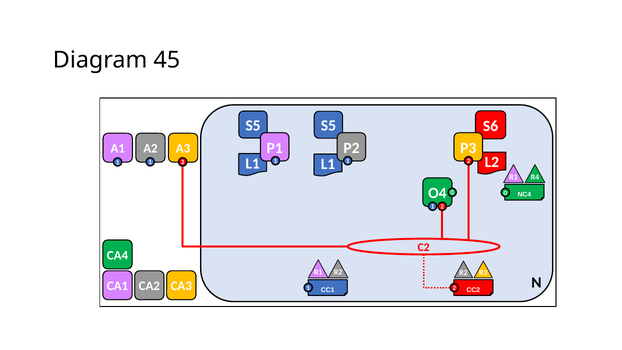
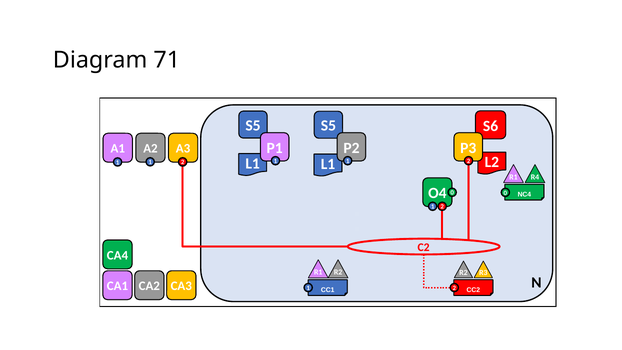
45: 45 -> 71
